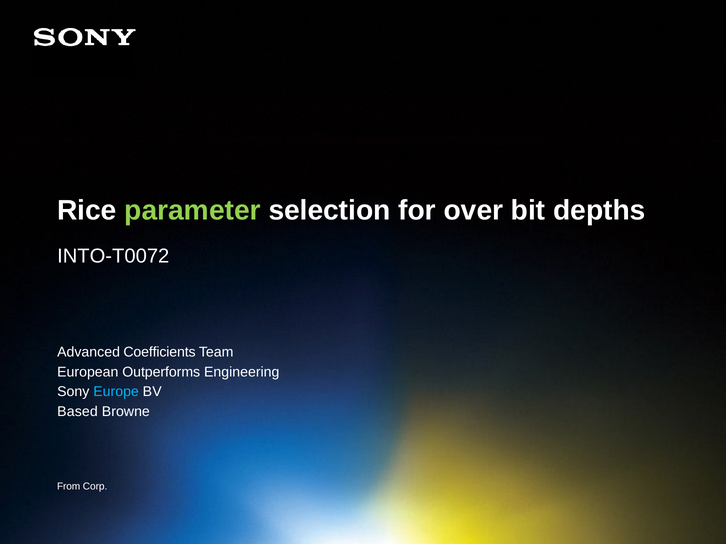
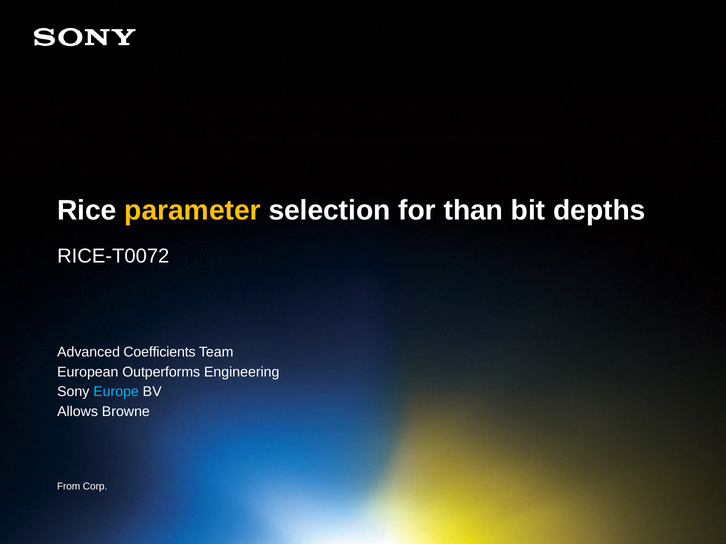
parameter colour: light green -> yellow
over: over -> than
INTO-T0072: INTO-T0072 -> RICE-T0072
Based: Based -> Allows
